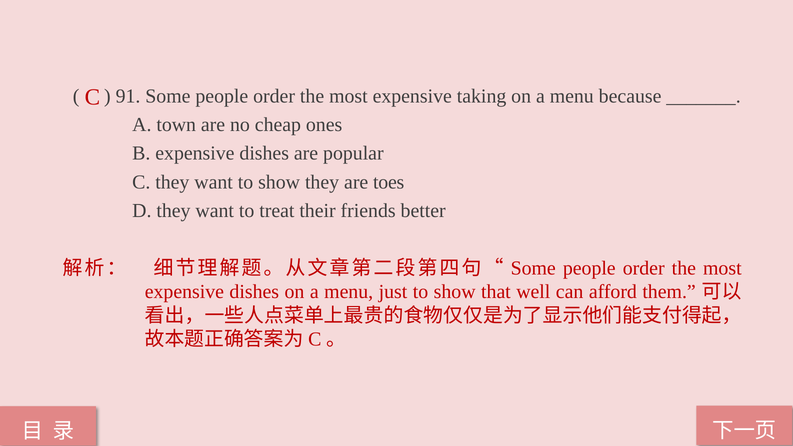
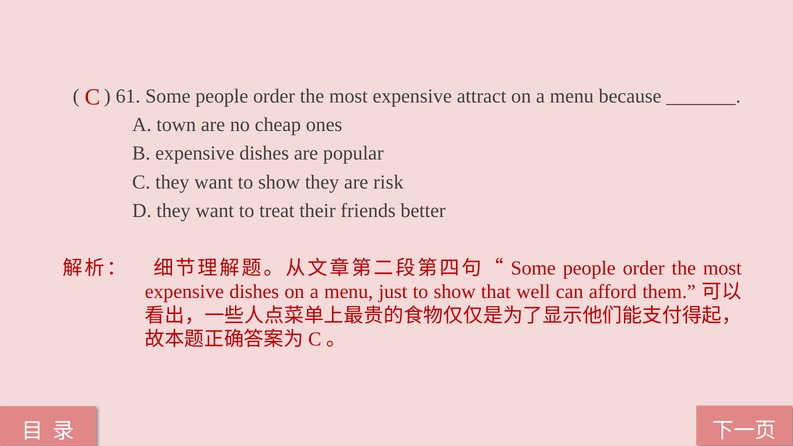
91: 91 -> 61
taking: taking -> attract
toes: toes -> risk
